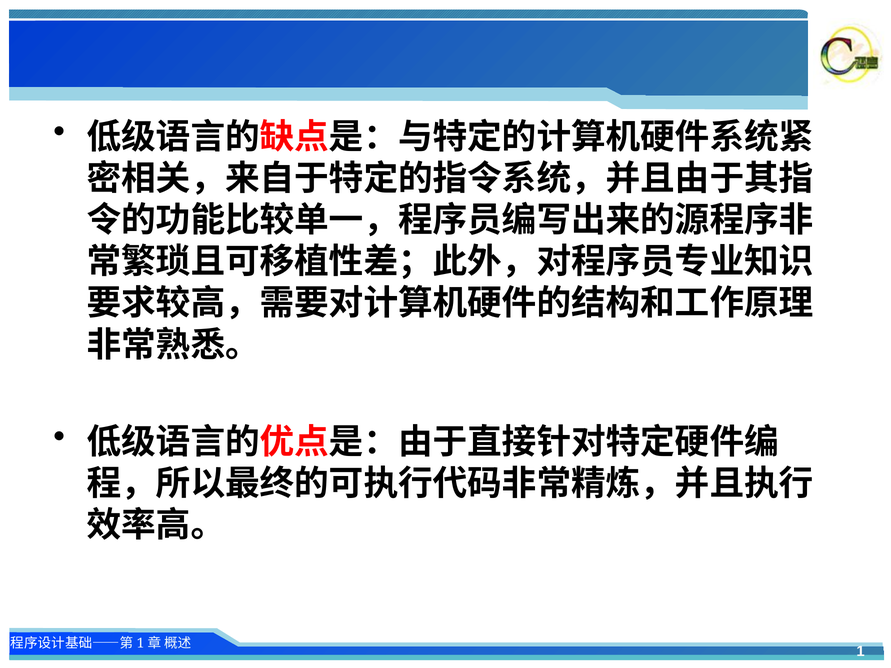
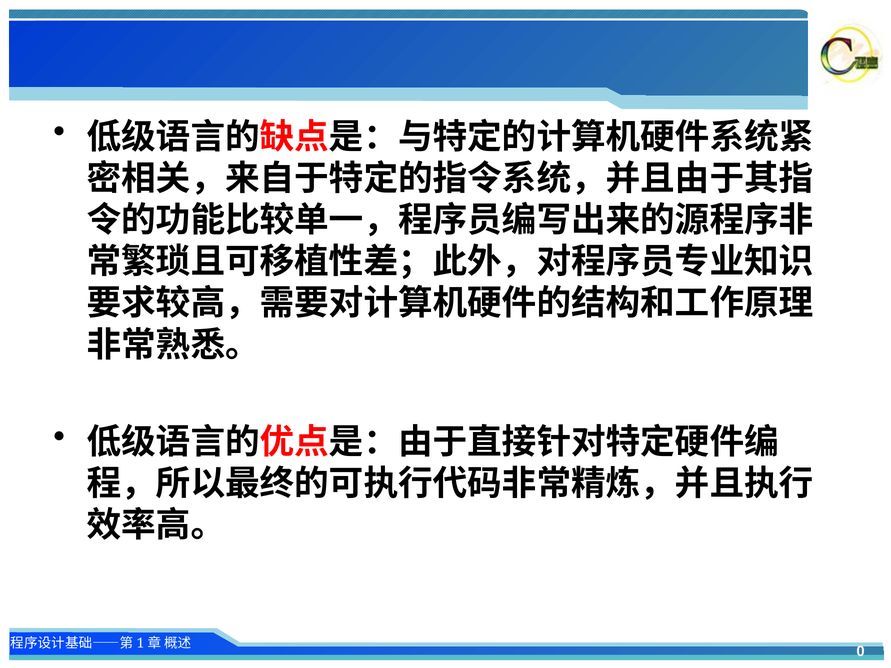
1: 1 -> 0
